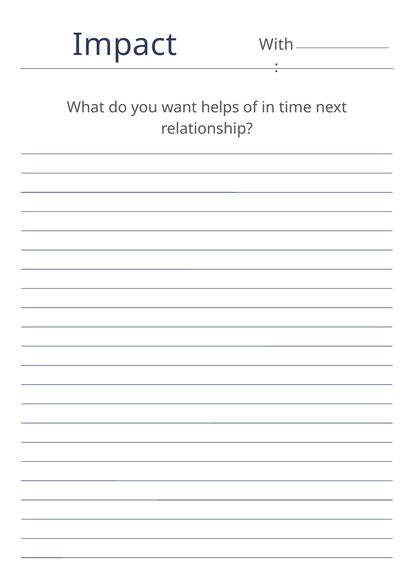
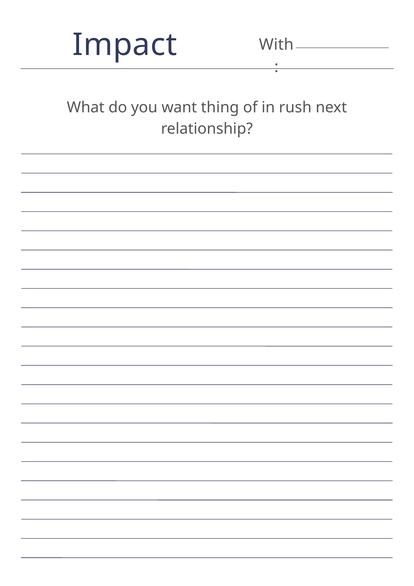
helps: helps -> thing
time: time -> rush
